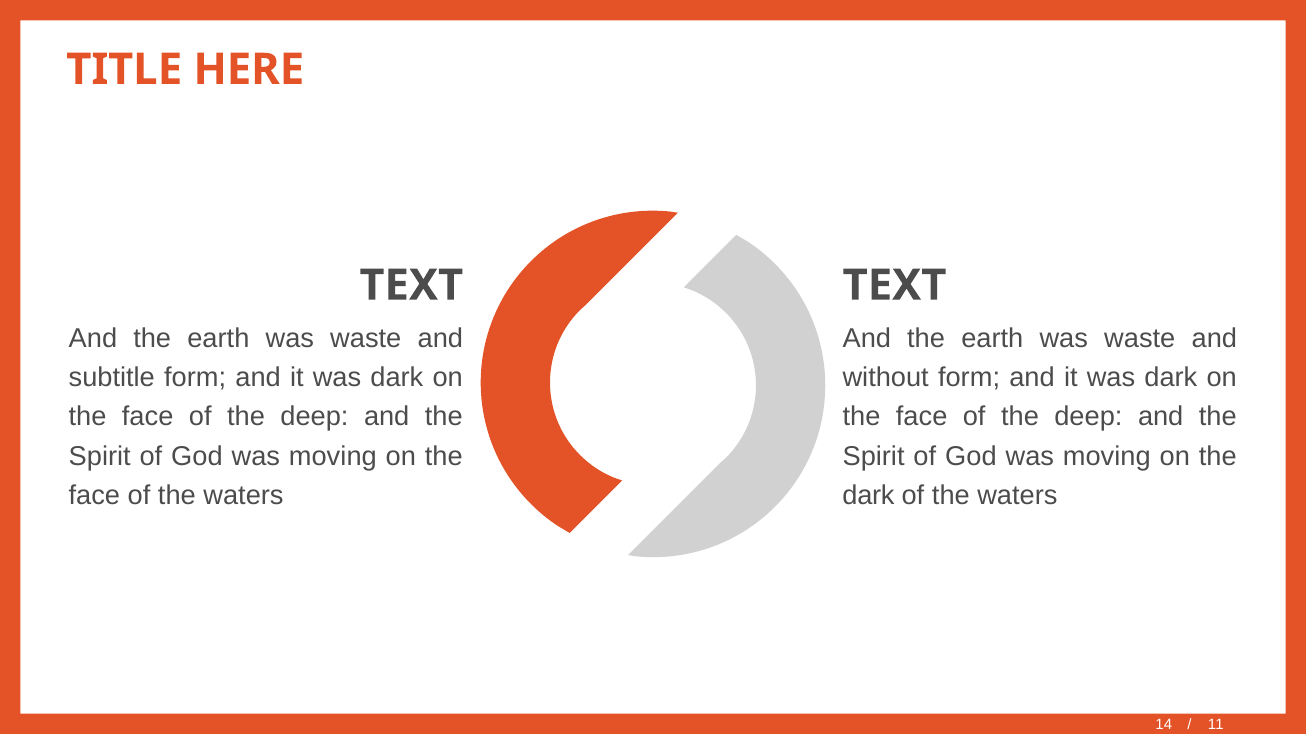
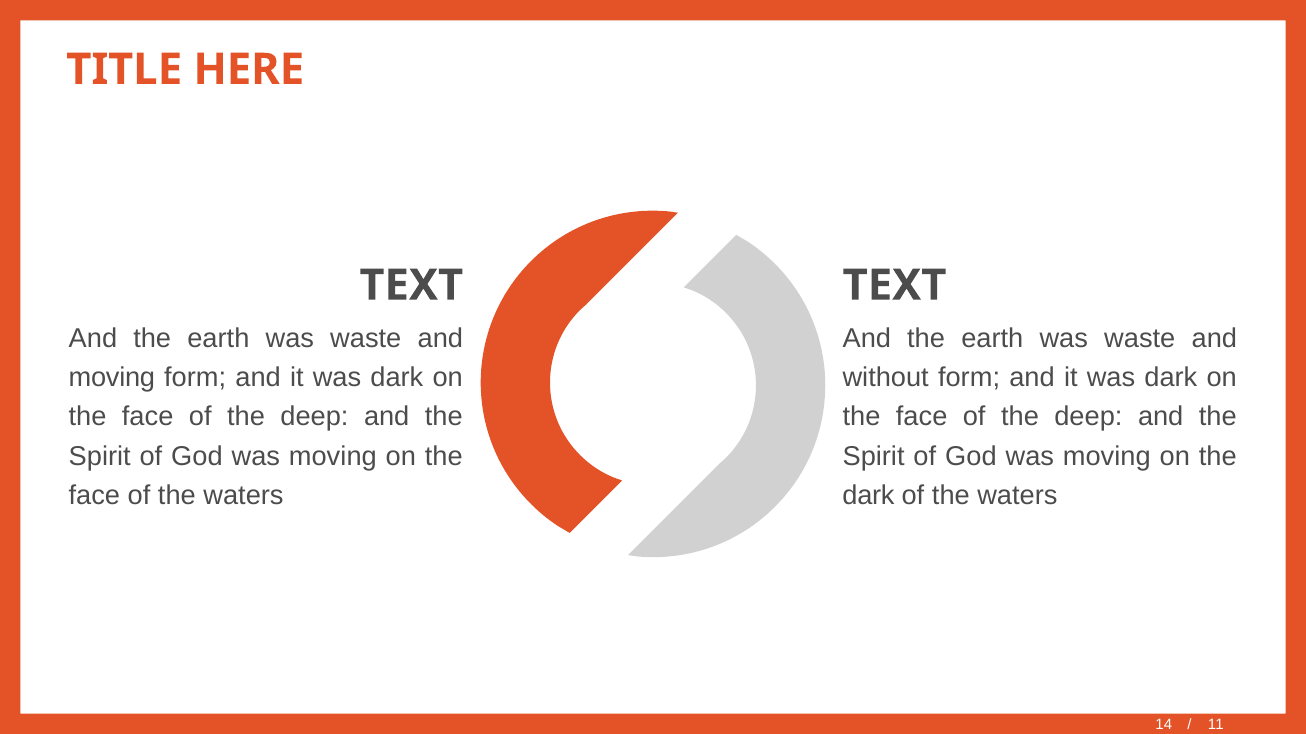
subtitle at (112, 378): subtitle -> moving
